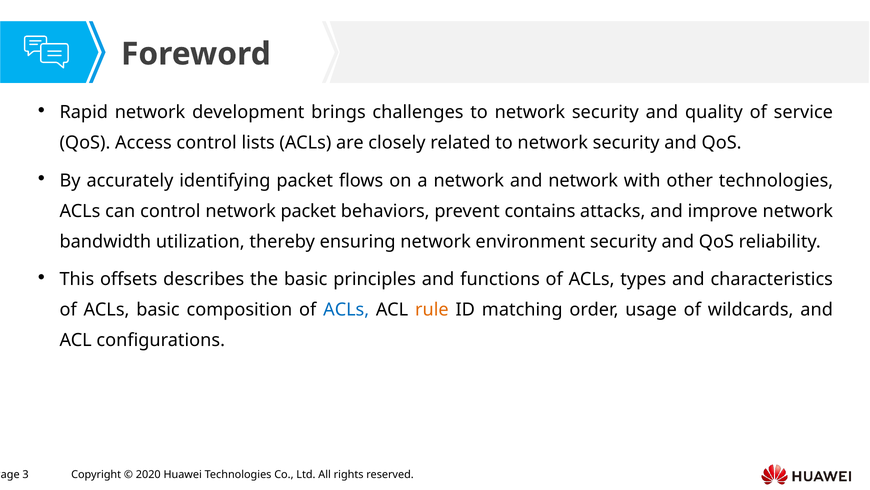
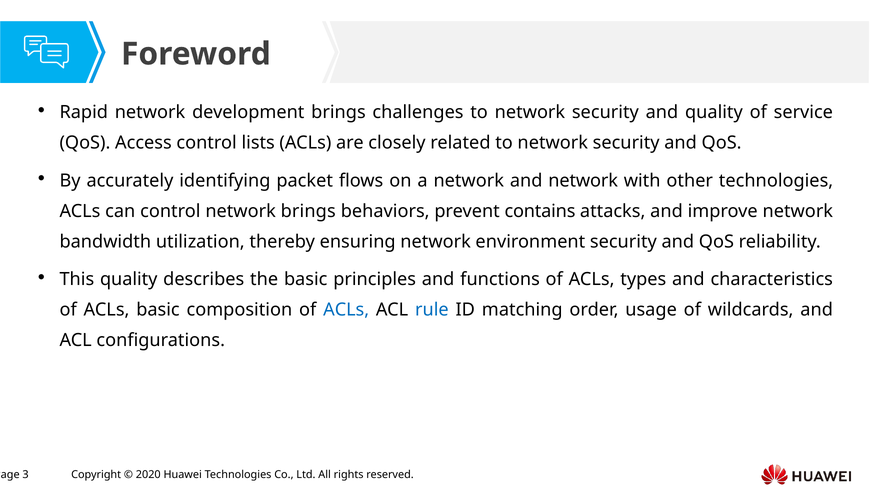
network packet: packet -> brings
This offsets: offsets -> quality
rule colour: orange -> blue
